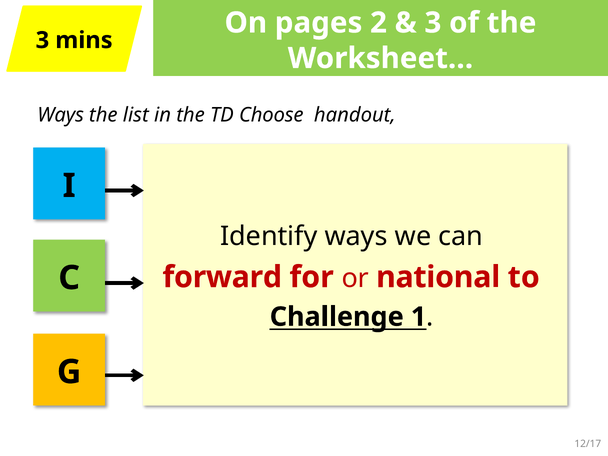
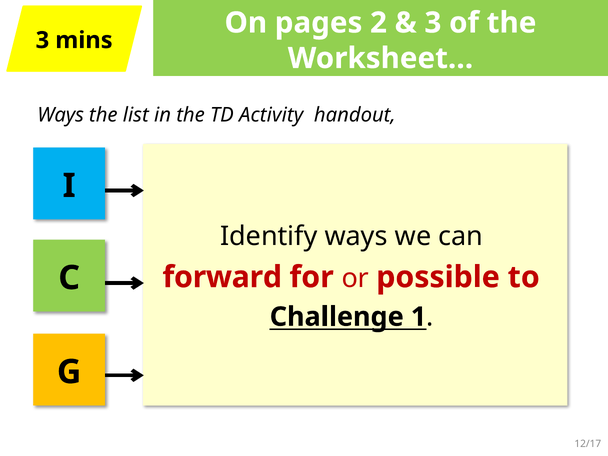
Choose: Choose -> Activity
national: national -> possible
